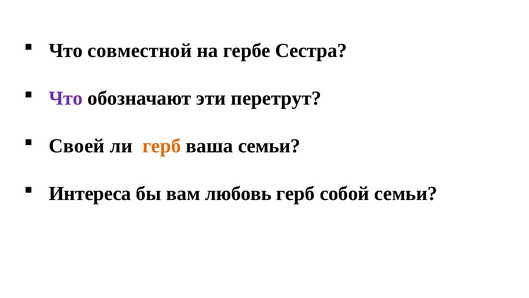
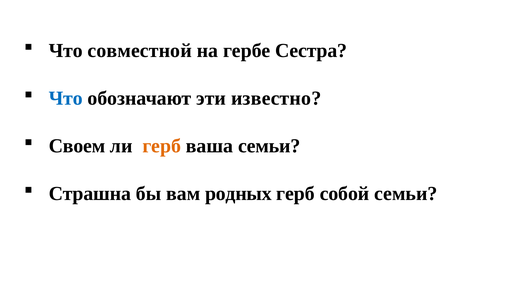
Что at (66, 98) colour: purple -> blue
перетрут: перетрут -> известно
Своей: Своей -> Своем
Интереса: Интереса -> Страшна
любовь: любовь -> родных
